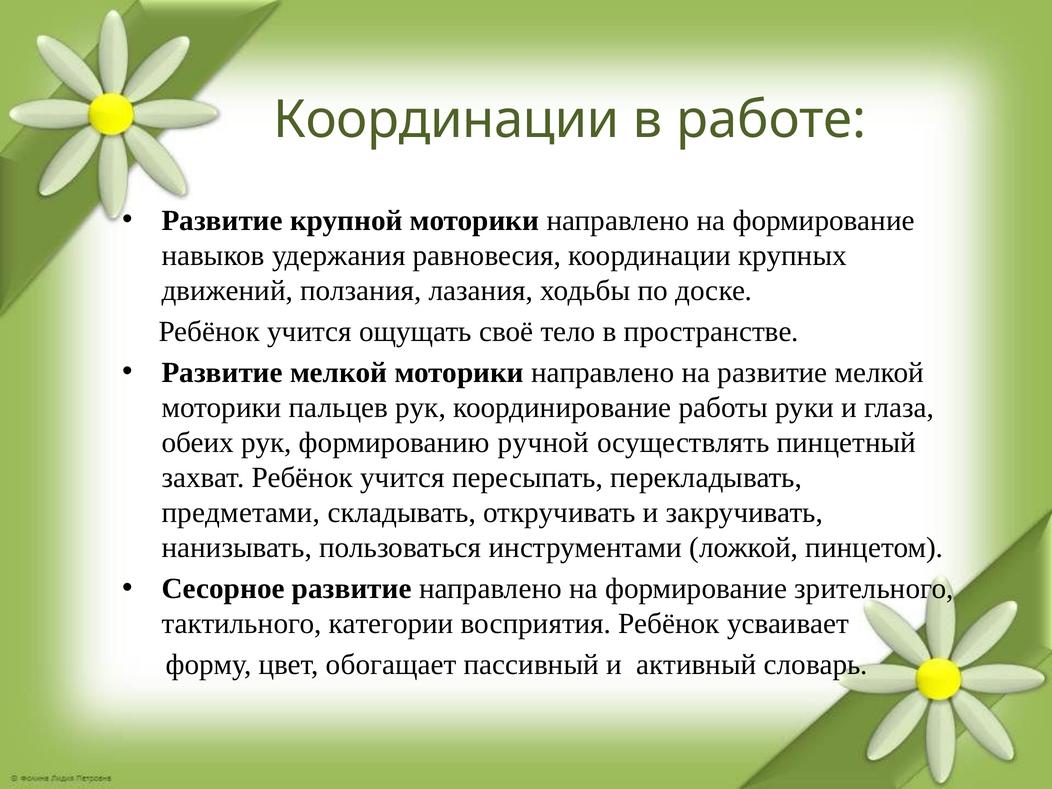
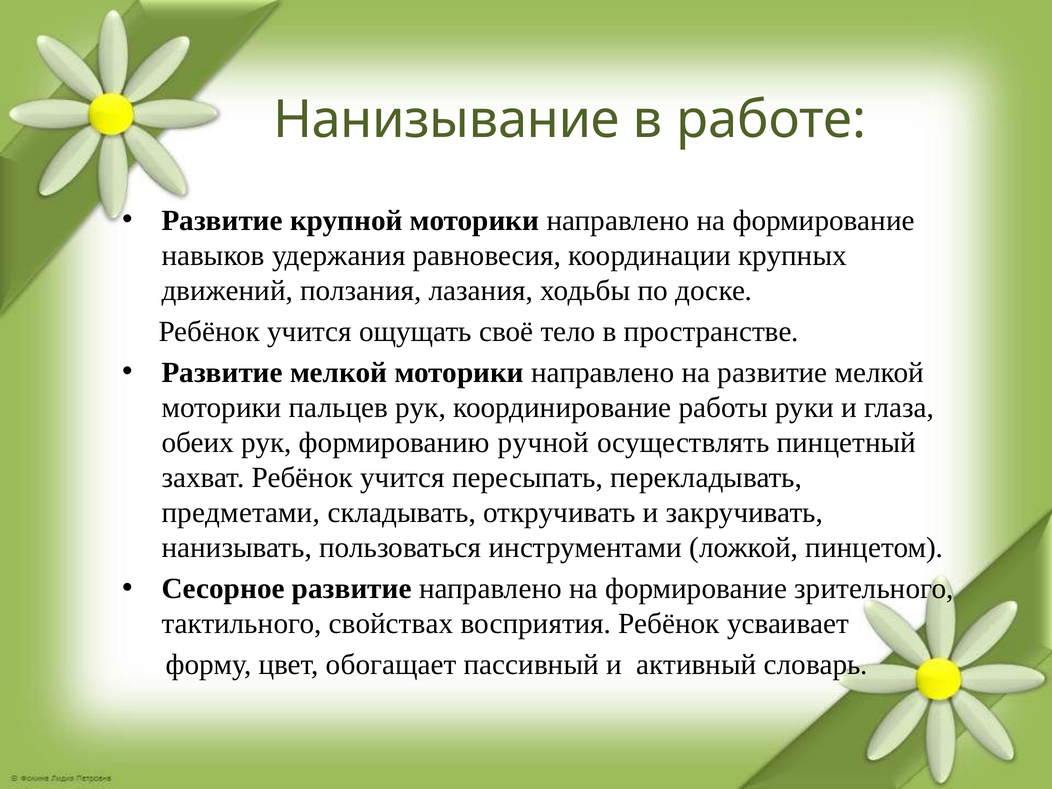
Координации at (446, 120): Координации -> Нанизывание
категории: категории -> свойствах
